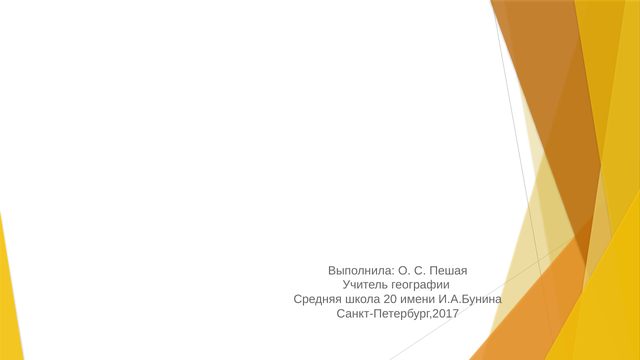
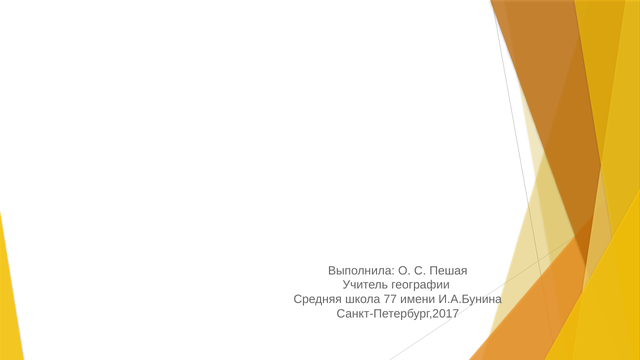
20: 20 -> 77
